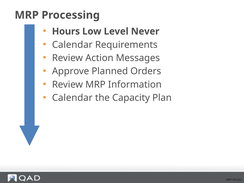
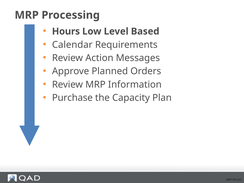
Never: Never -> Based
Calendar at (72, 98): Calendar -> Purchase
